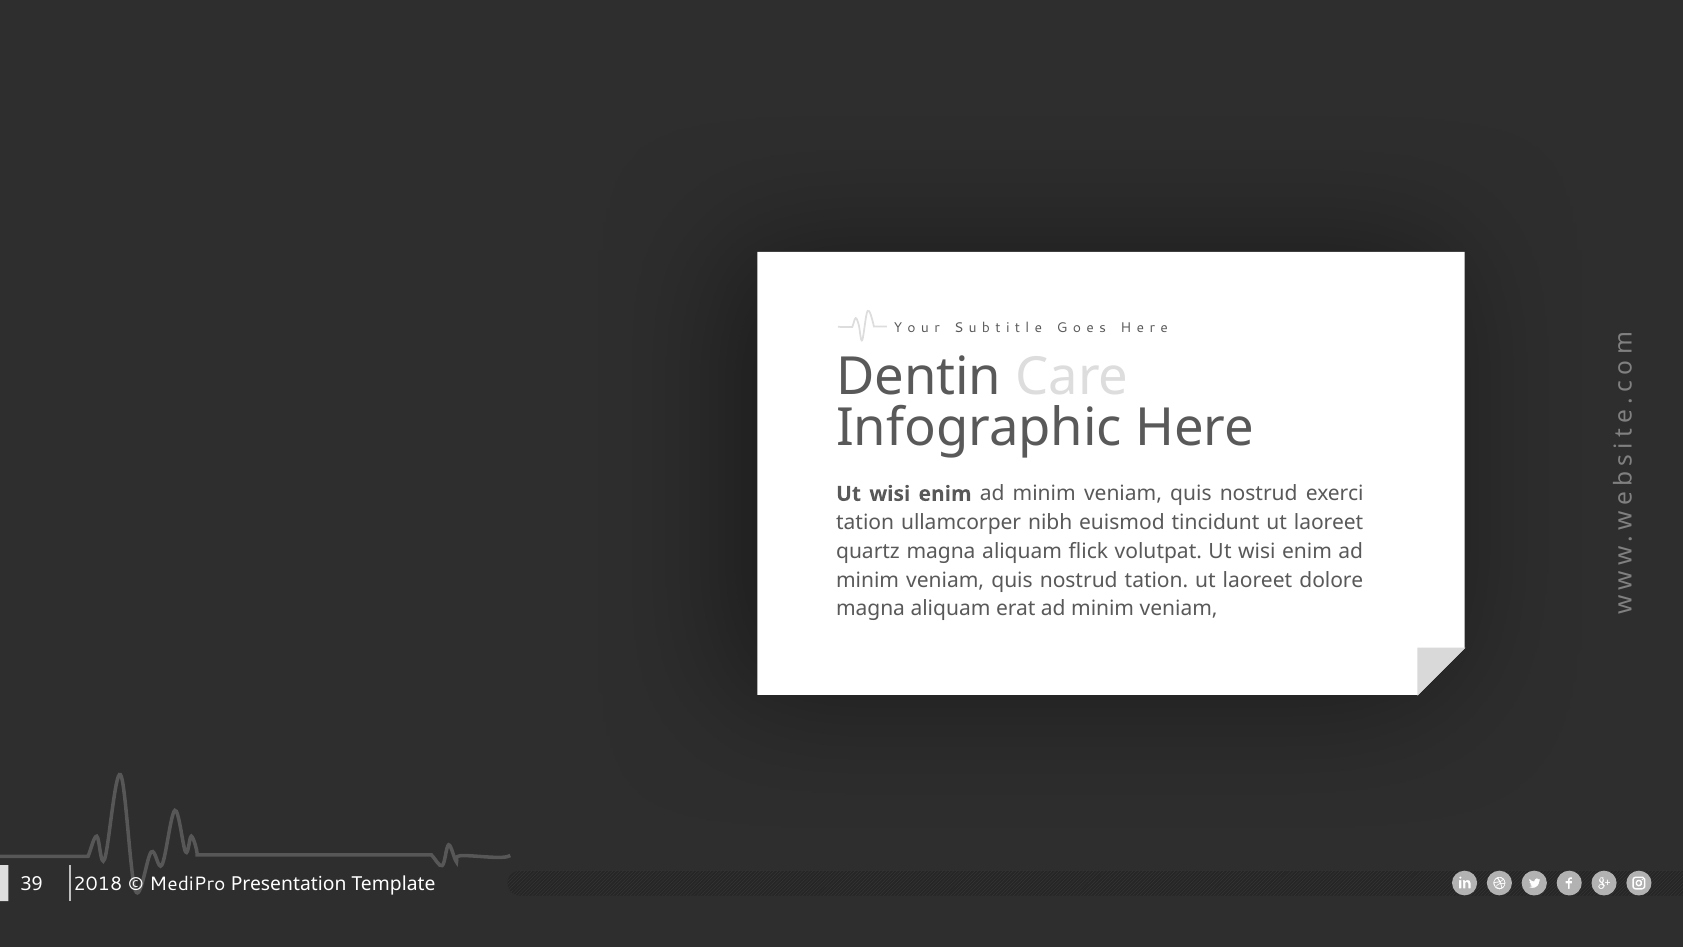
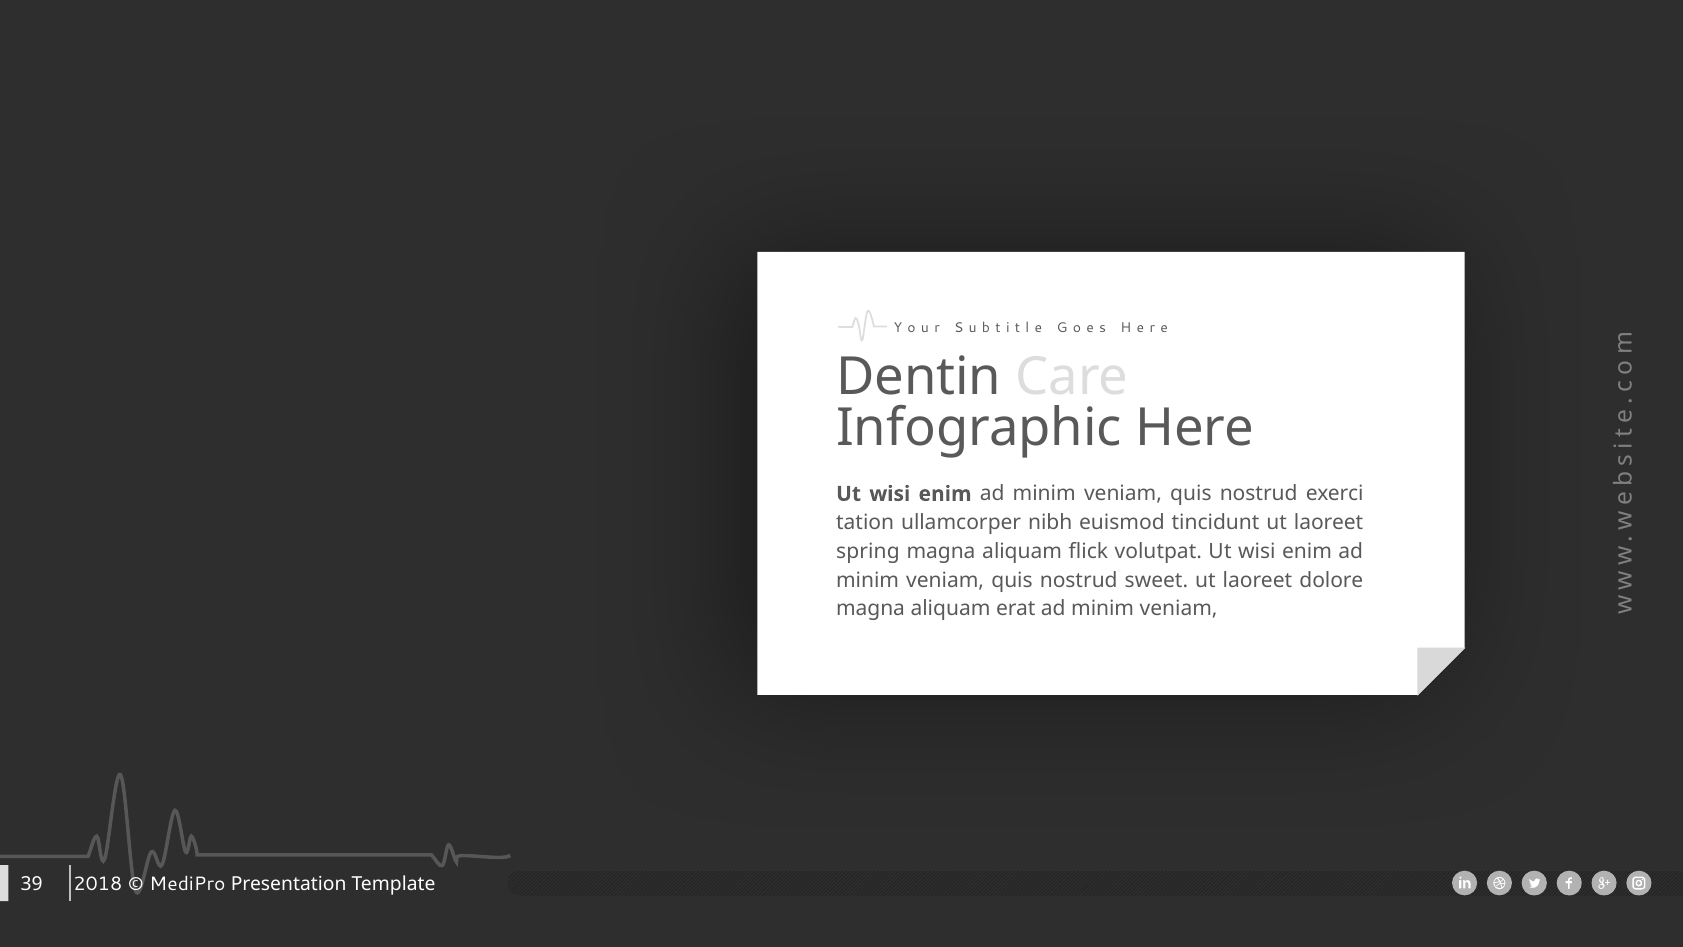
quartz: quartz -> spring
nostrud tation: tation -> sweet
